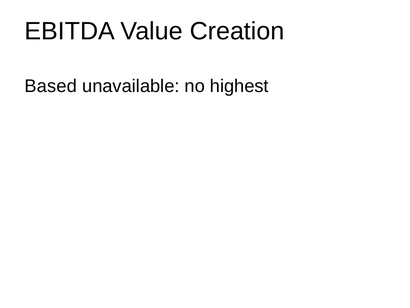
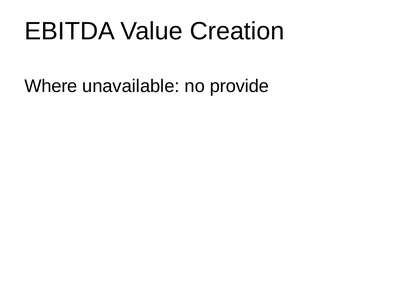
Based: Based -> Where
highest: highest -> provide
